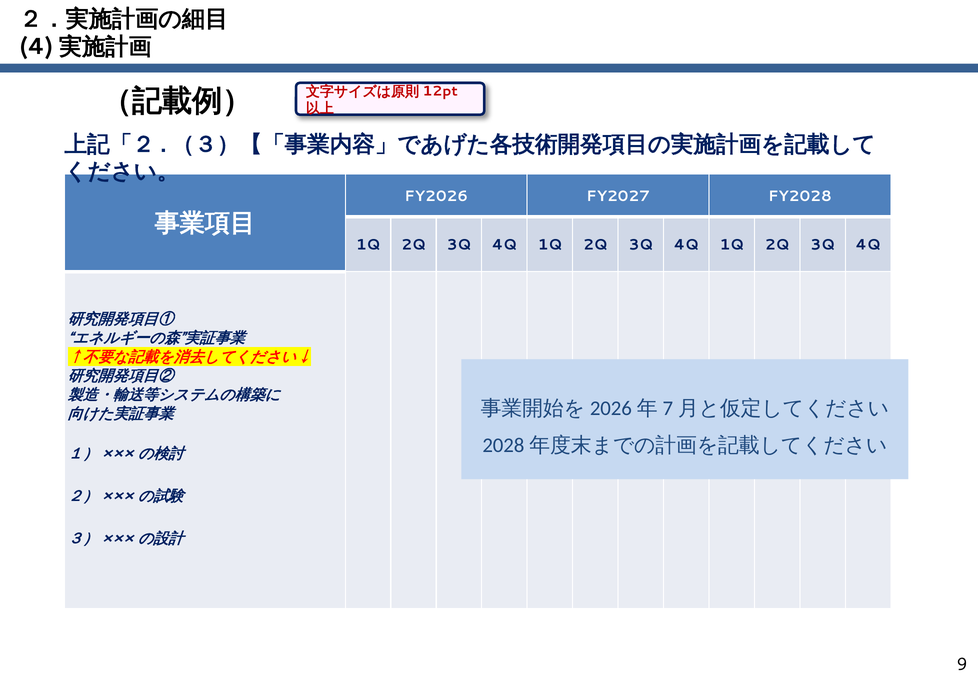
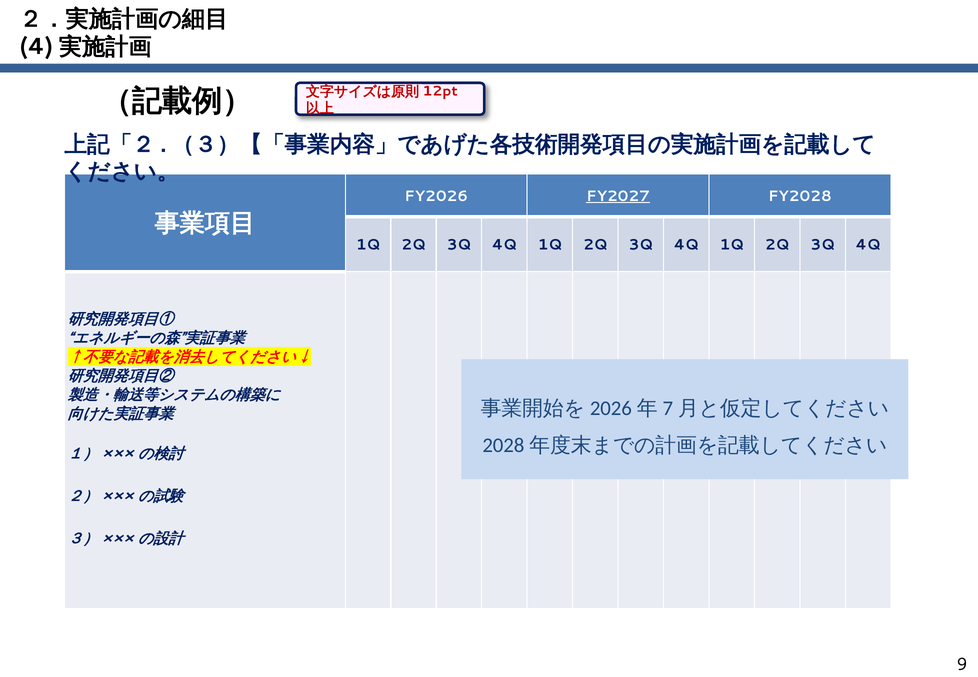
FY2027 underline: none -> present
